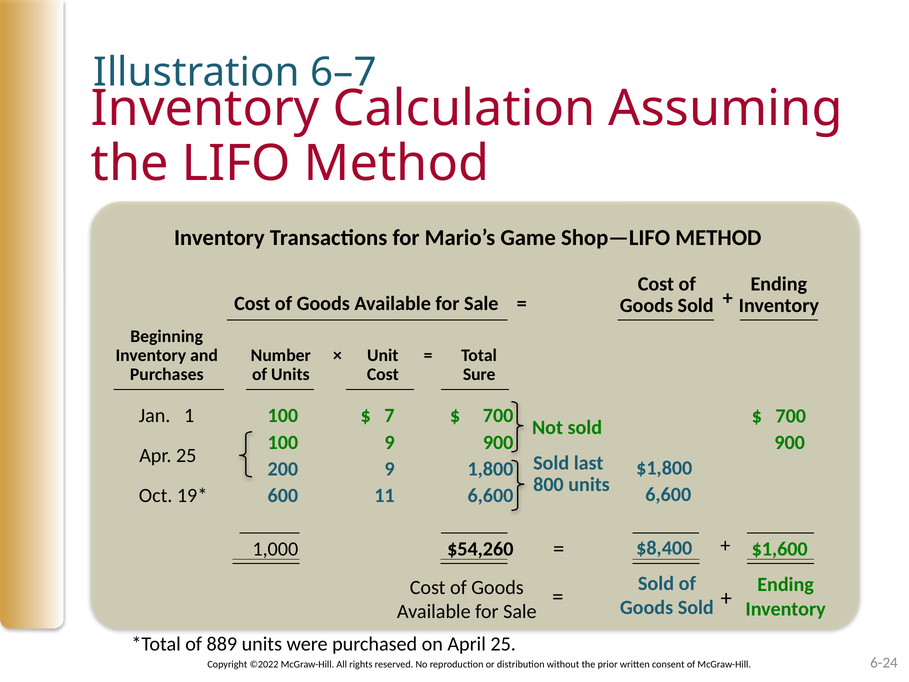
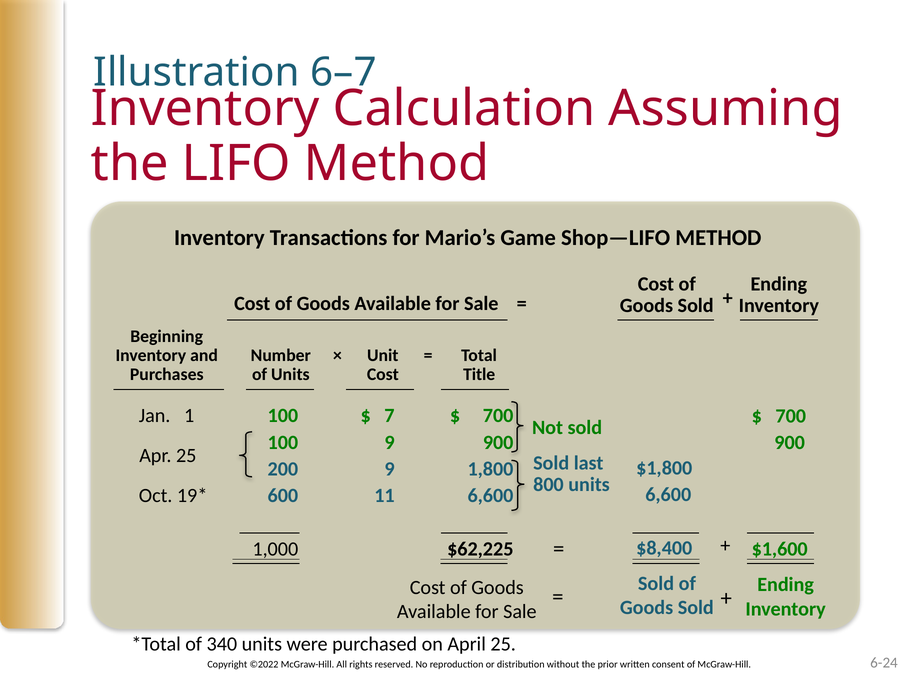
Sure: Sure -> Title
$54,260: $54,260 -> $62,225
889: 889 -> 340
